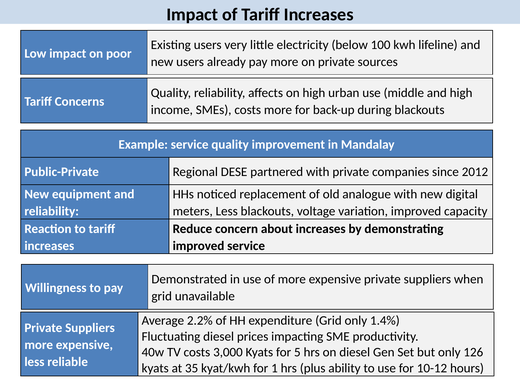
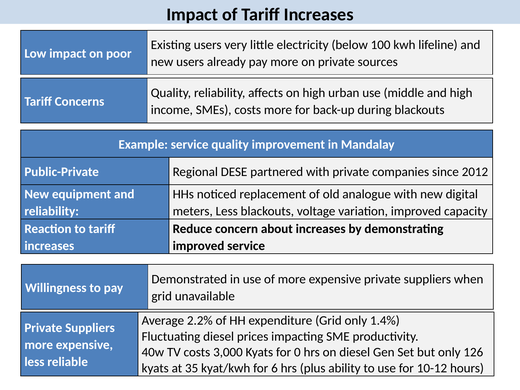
5: 5 -> 0
1: 1 -> 6
